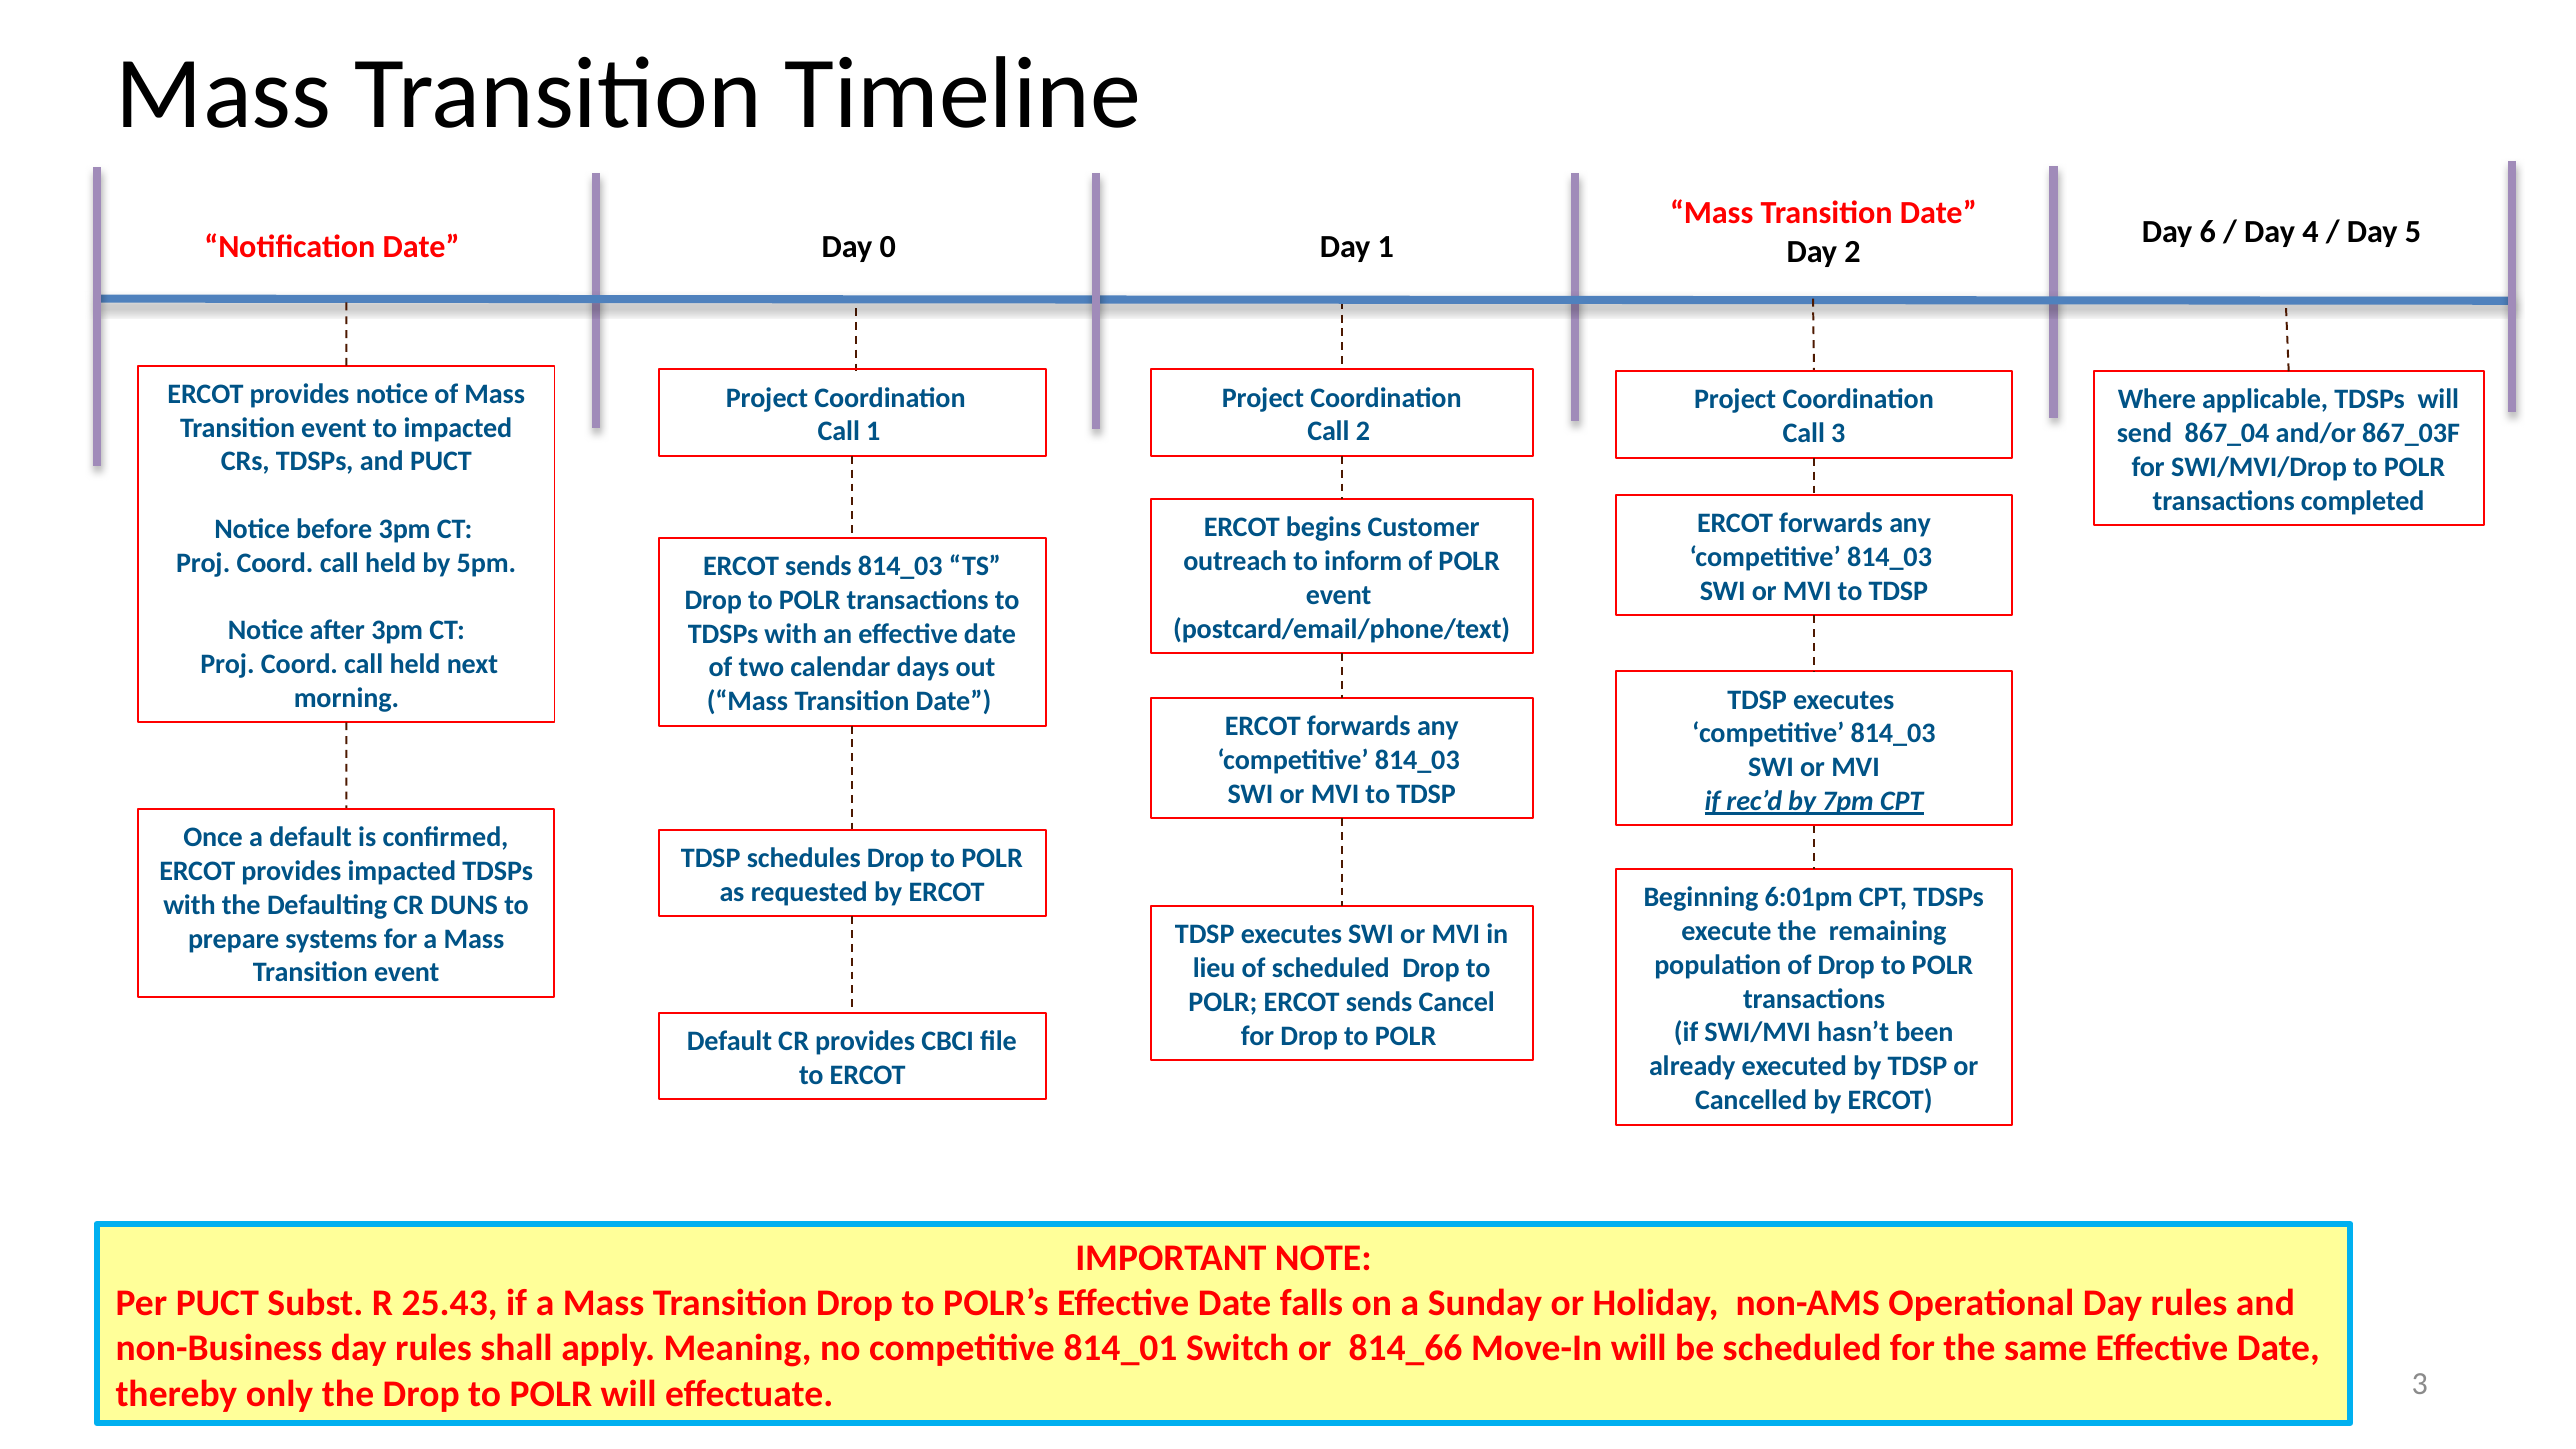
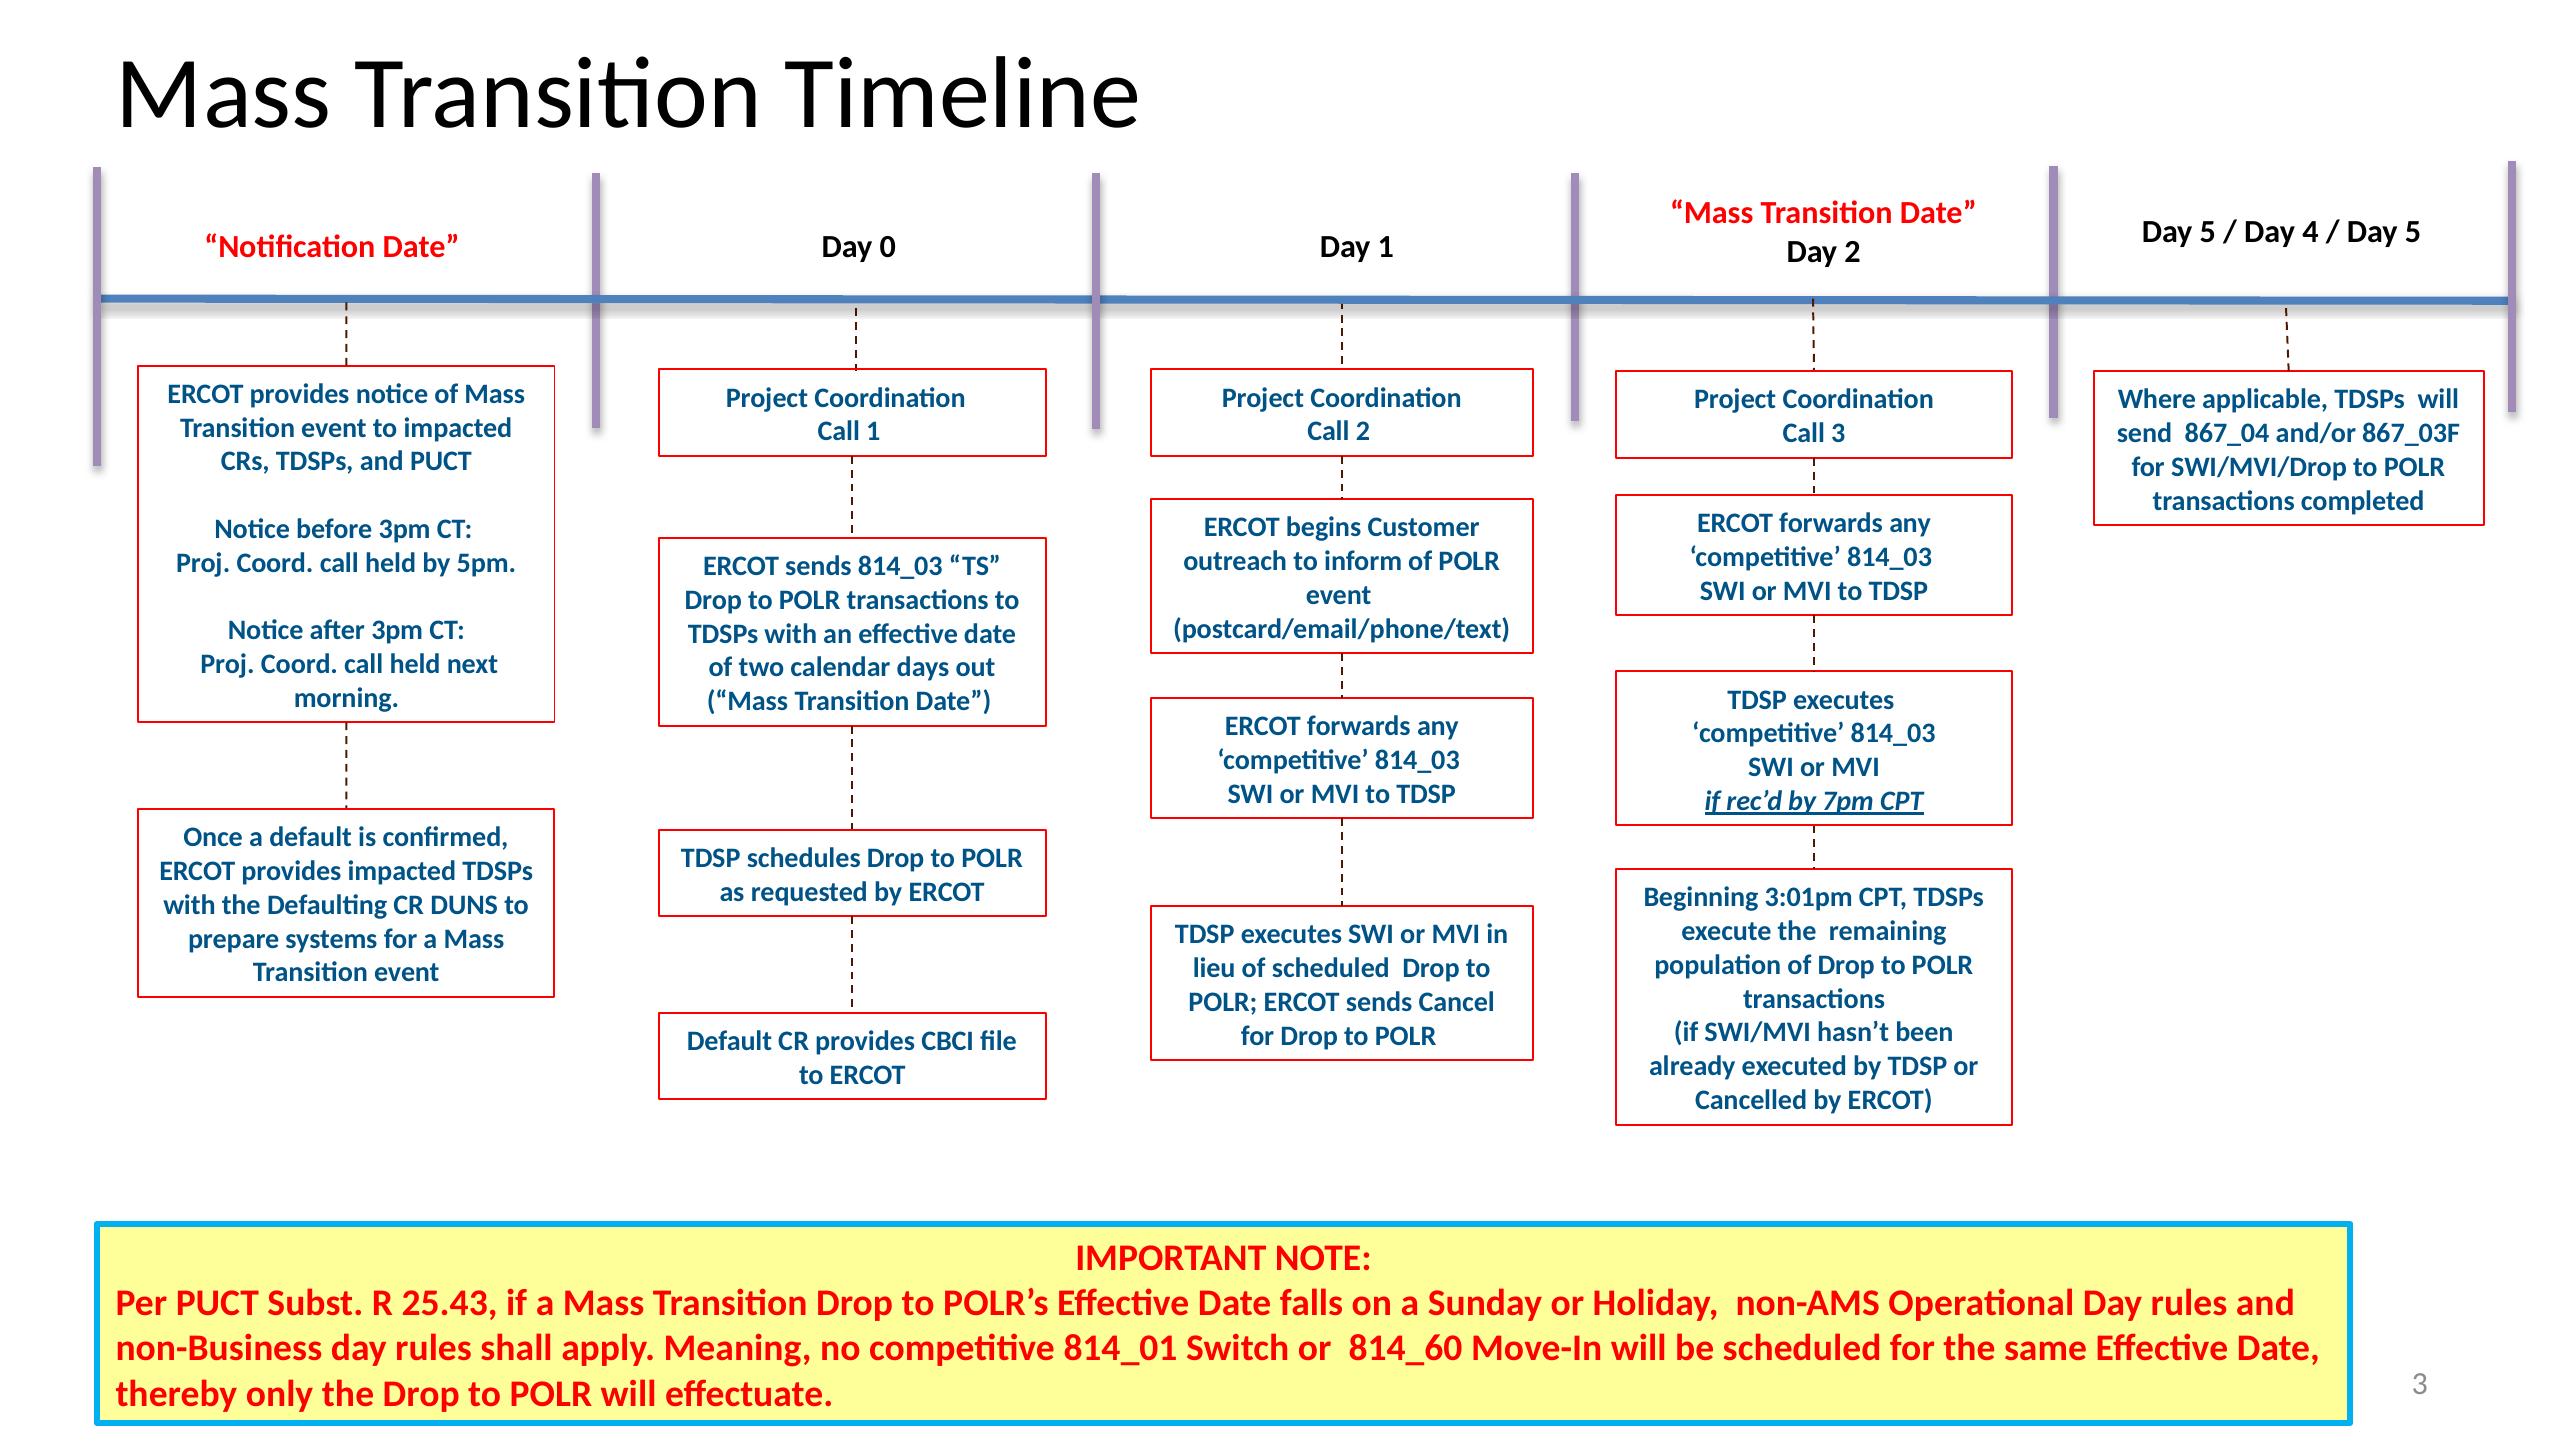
6 at (2208, 232): 6 -> 5
6:01pm: 6:01pm -> 3:01pm
814_66: 814_66 -> 814_60
